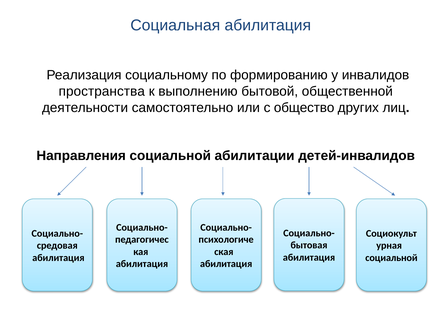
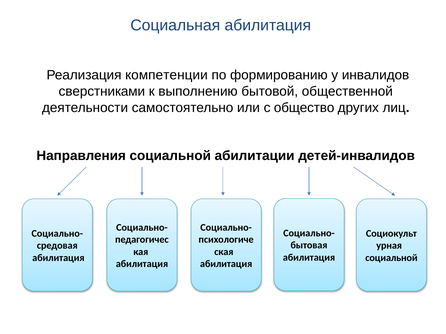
социальному: социальному -> компетенции
пространства: пространства -> сверстниками
